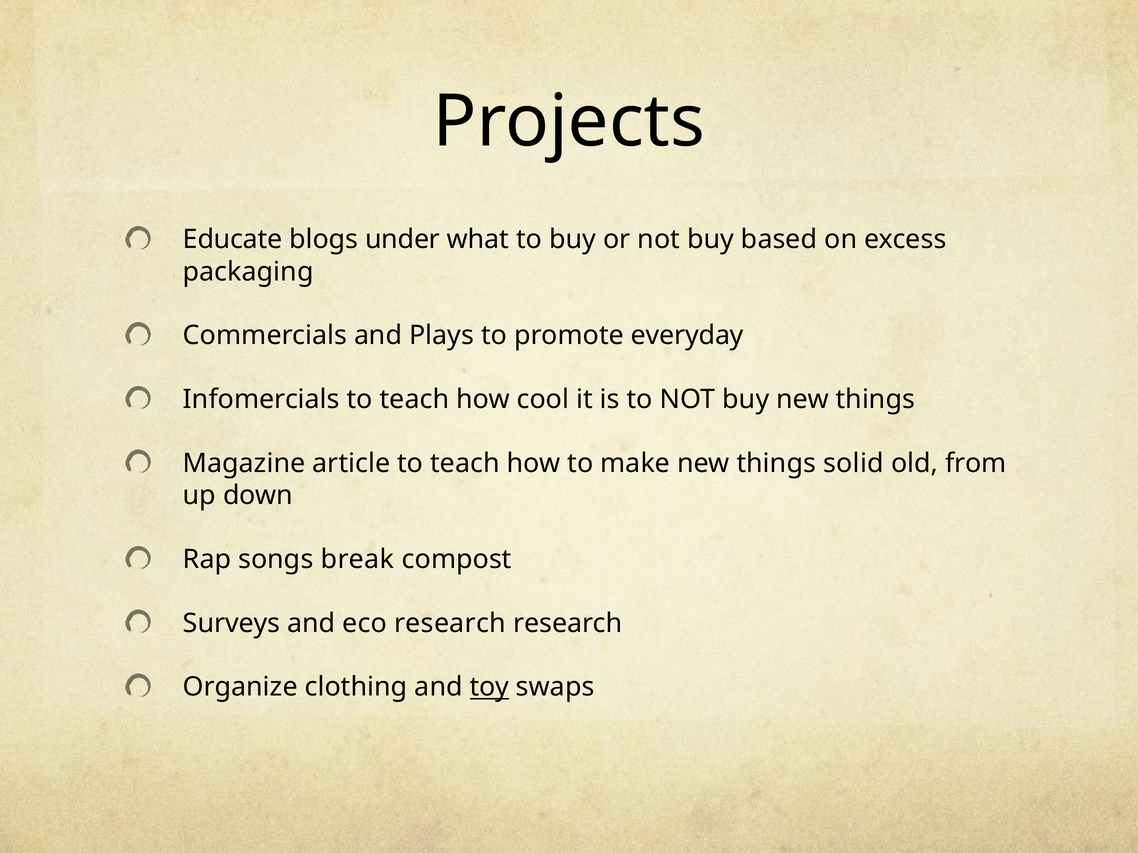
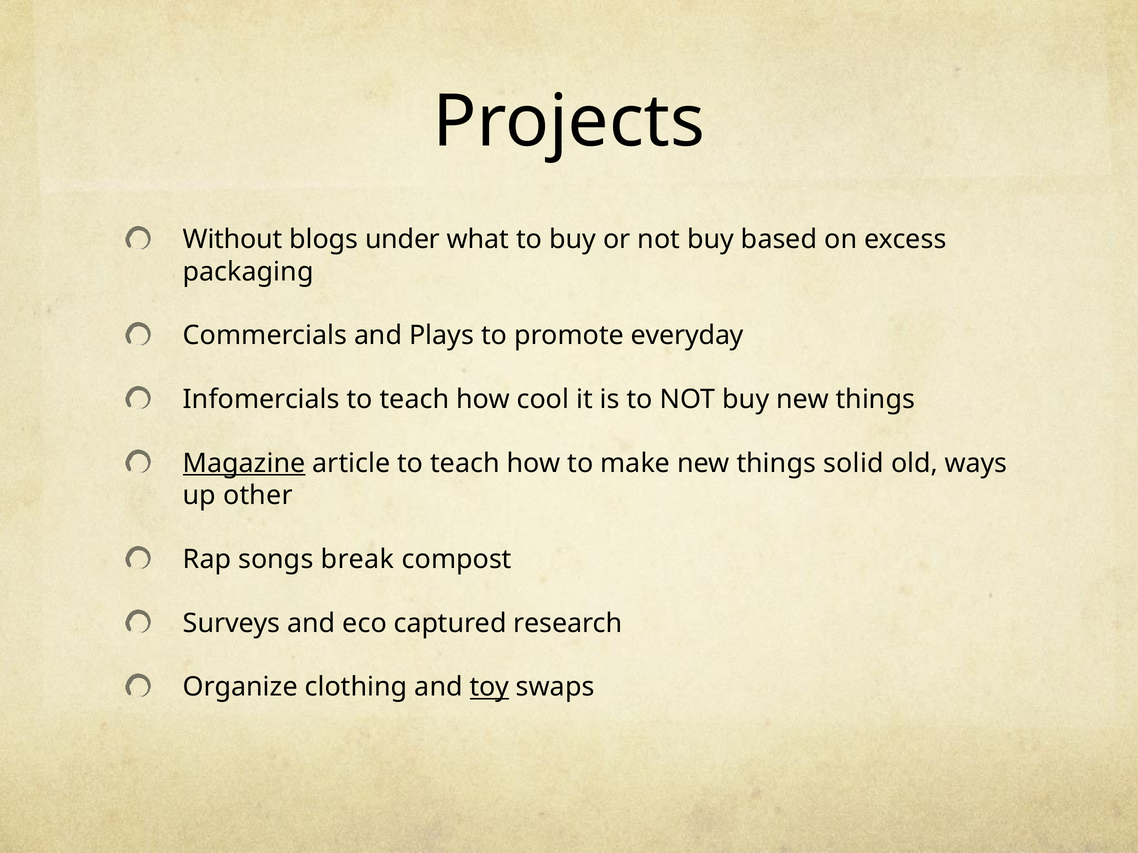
Educate: Educate -> Without
Magazine underline: none -> present
from: from -> ways
down: down -> other
eco research: research -> captured
